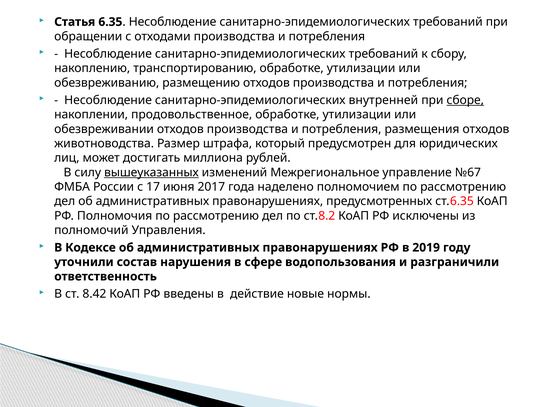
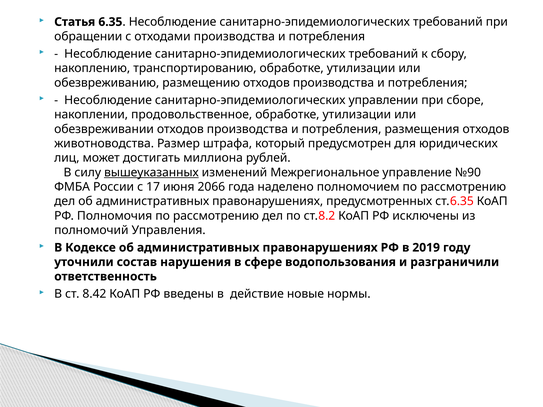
внутренней: внутренней -> управлении
сборе underline: present -> none
№67: №67 -> №90
2017: 2017 -> 2066
